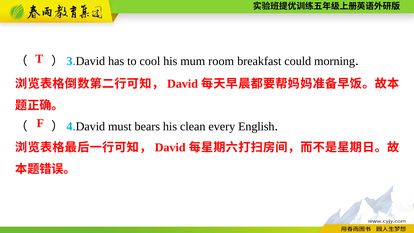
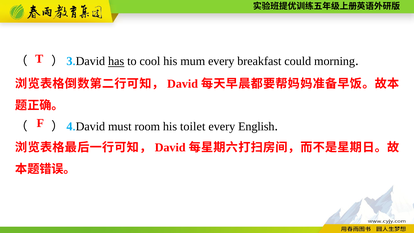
has underline: none -> present
mum room: room -> every
bears: bears -> room
clean: clean -> toilet
